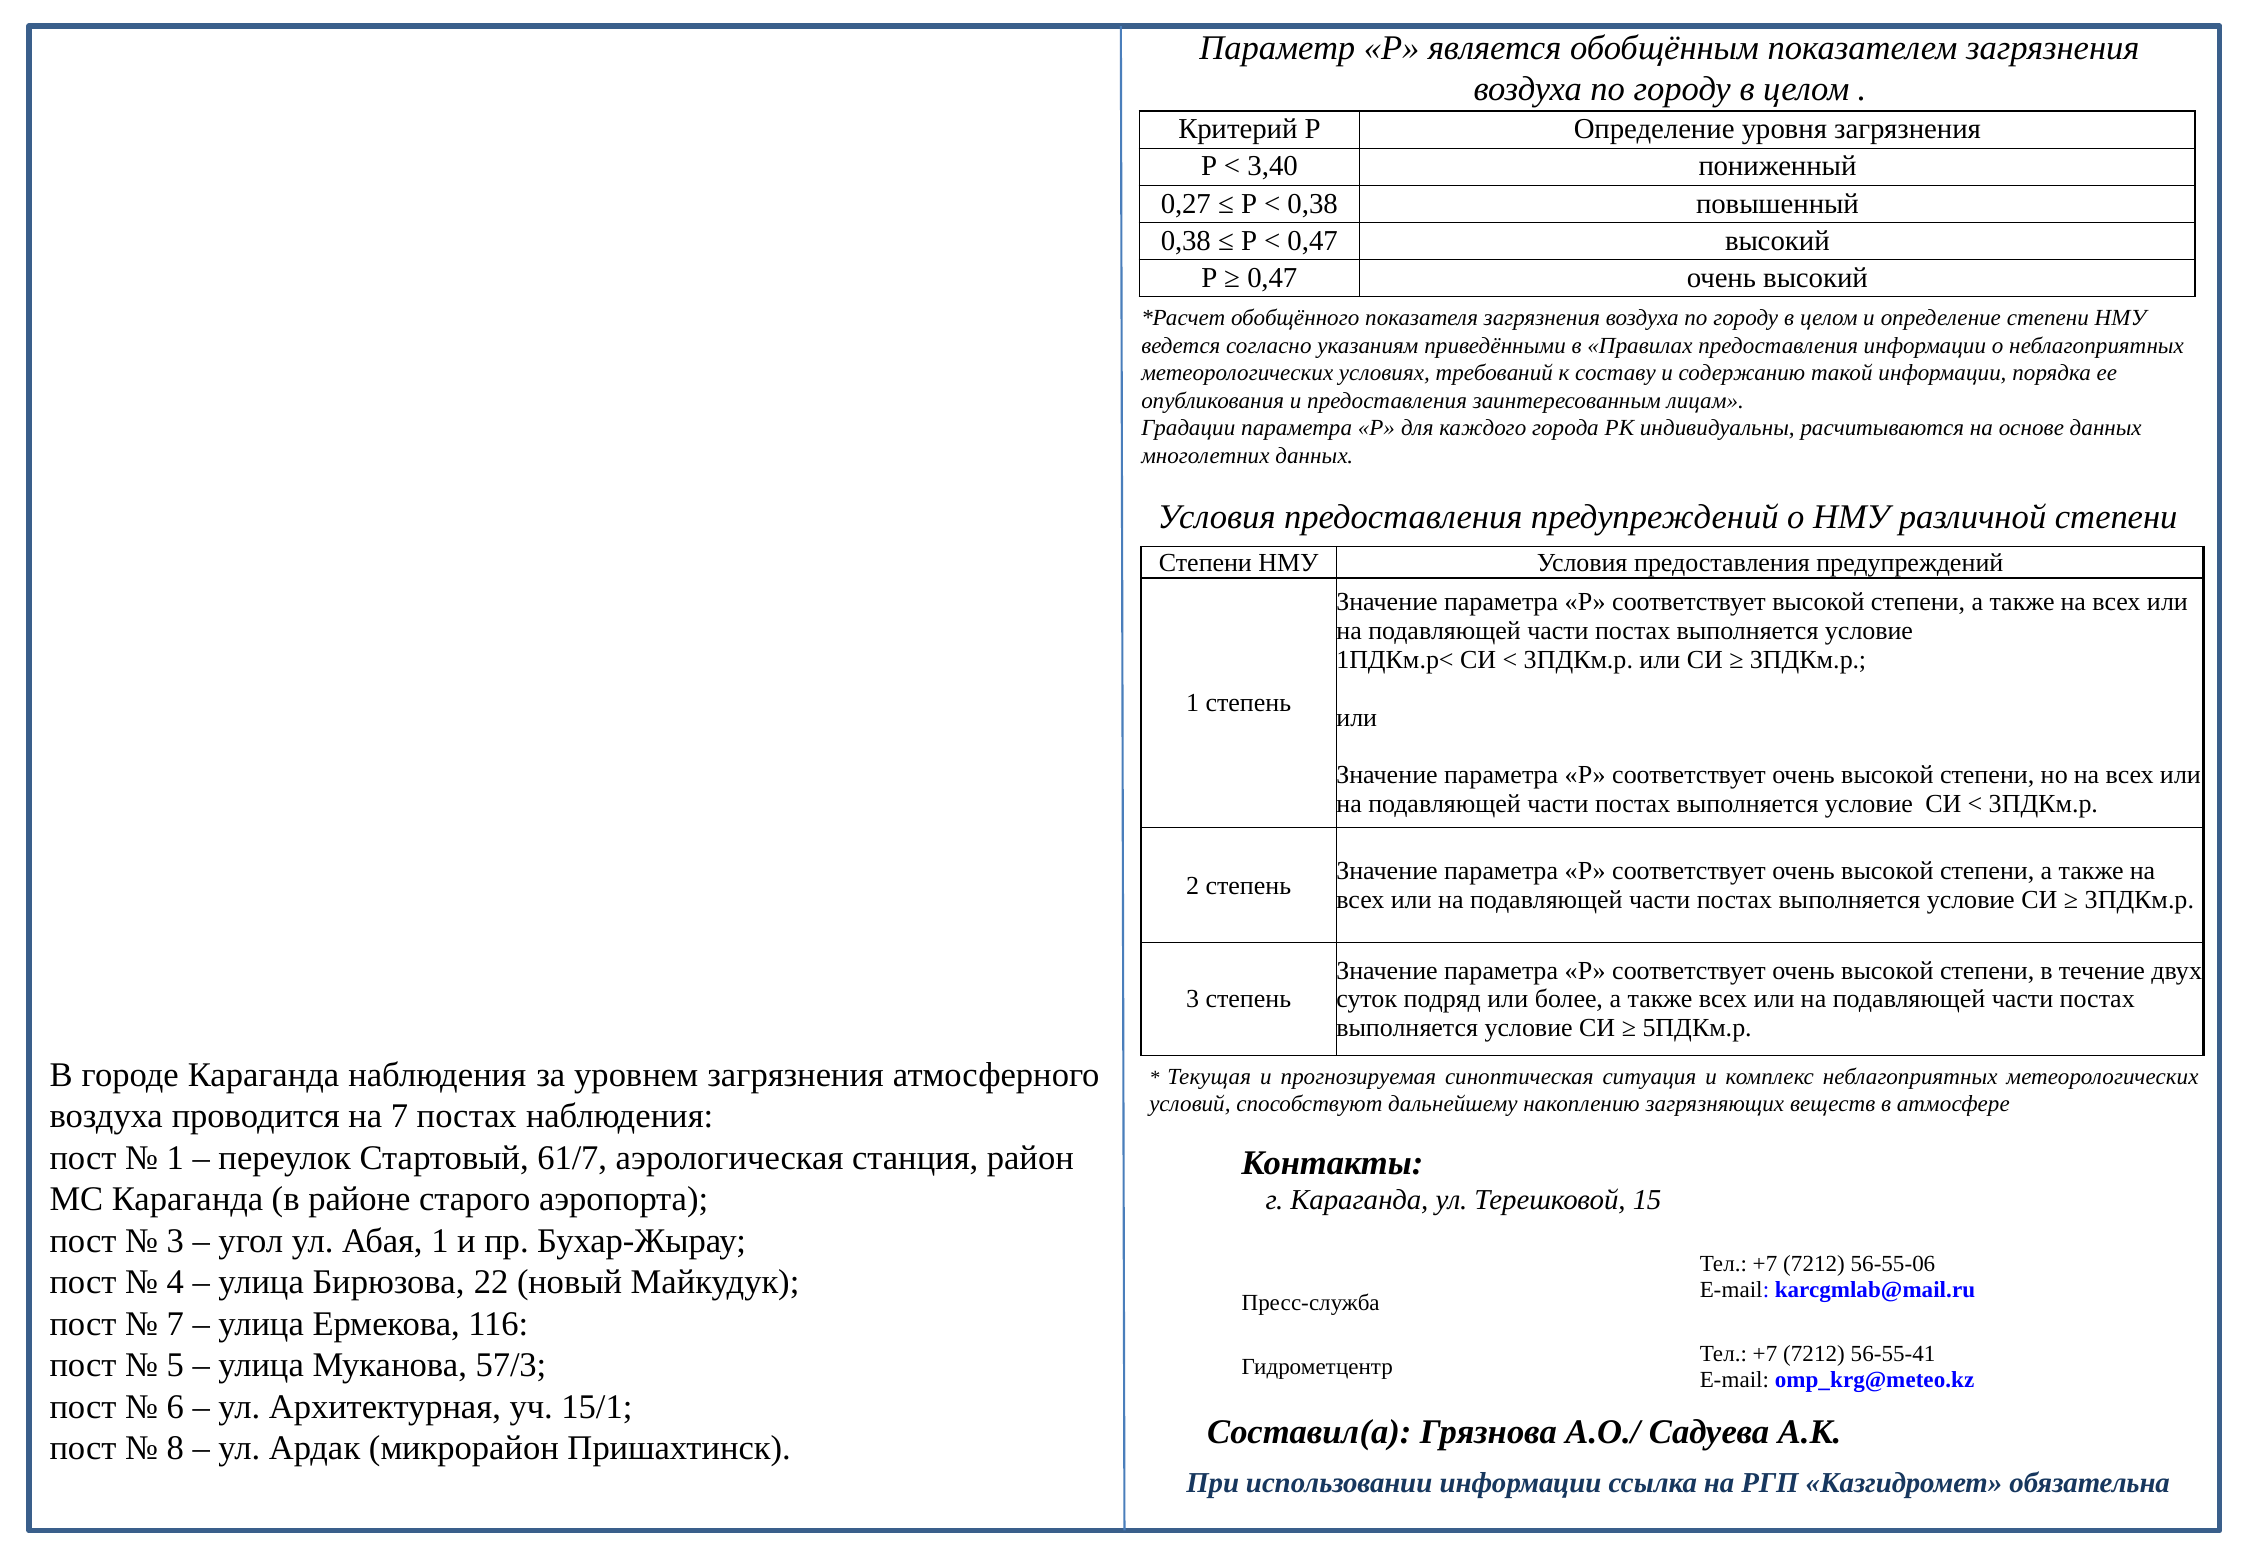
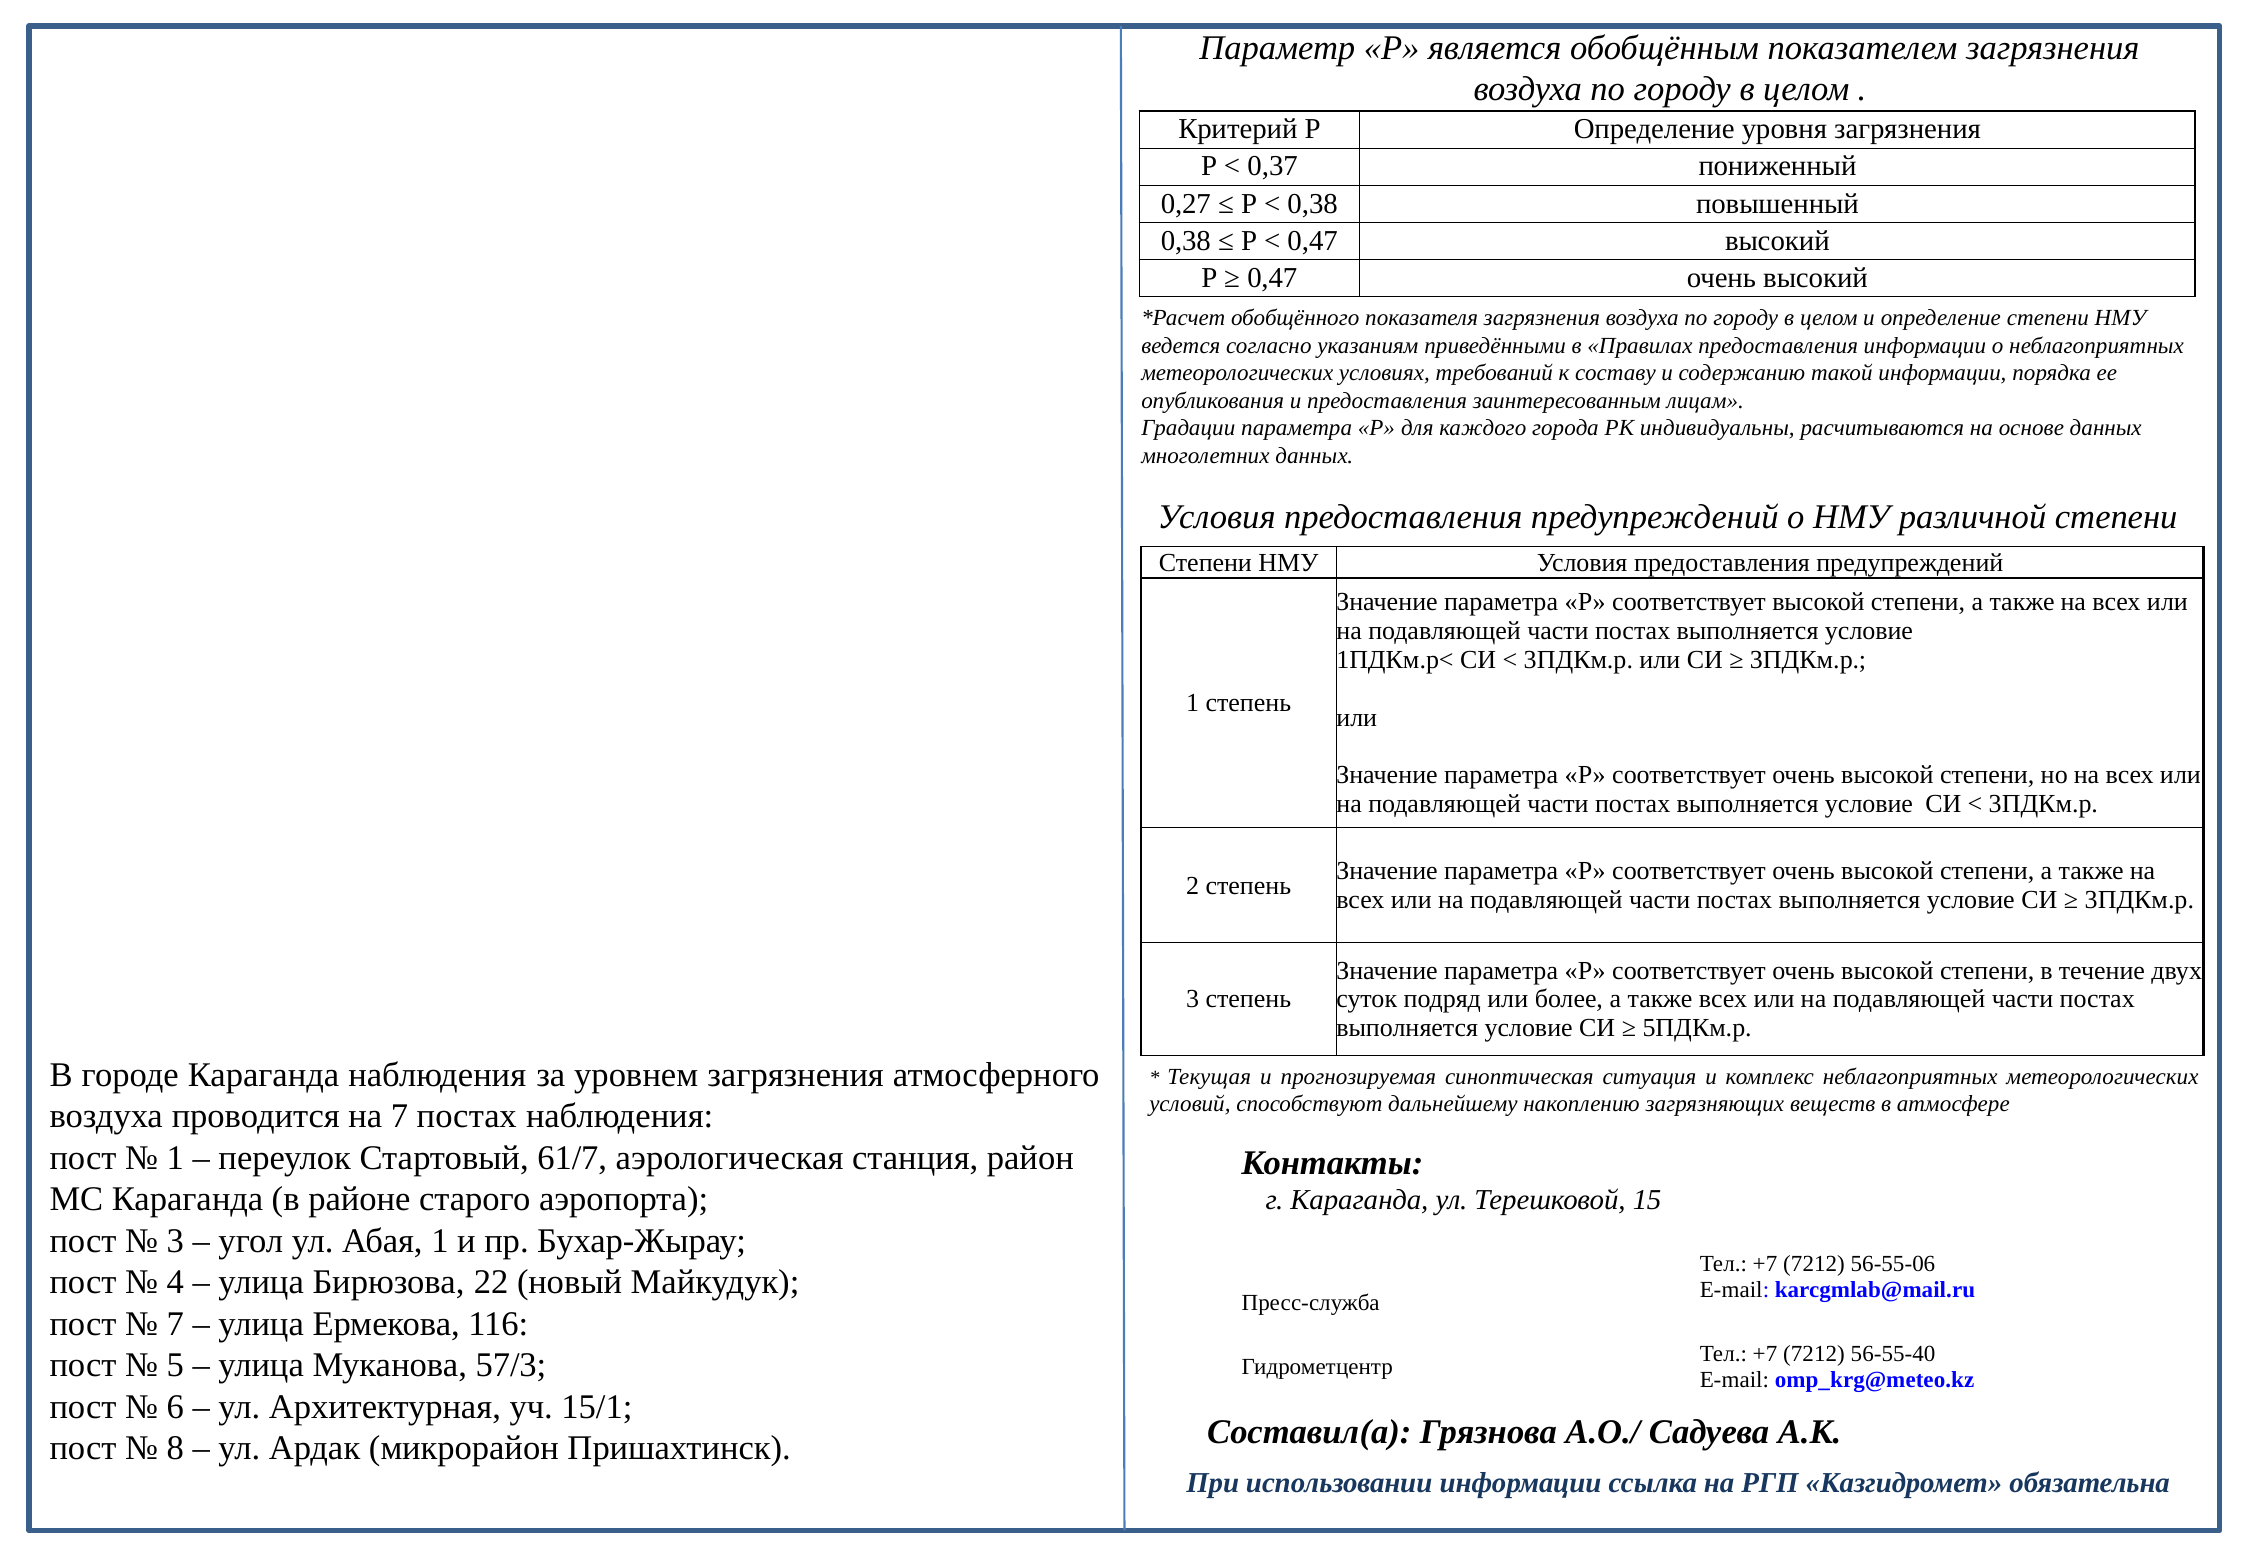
3,40: 3,40 -> 0,37
56-55-41: 56-55-41 -> 56-55-40
